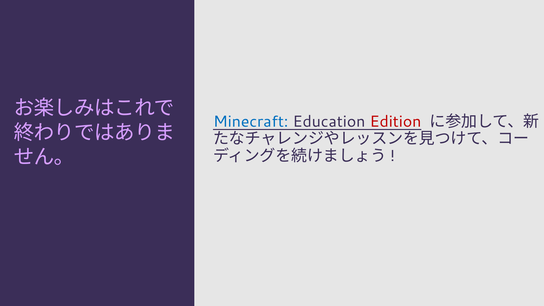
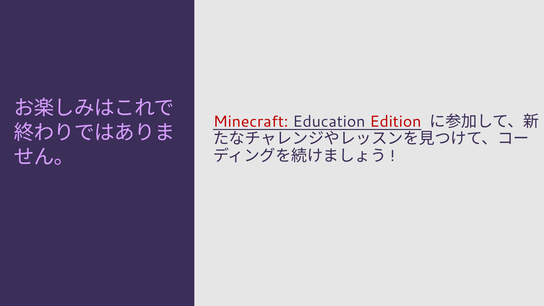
Minecraft colour: blue -> red
